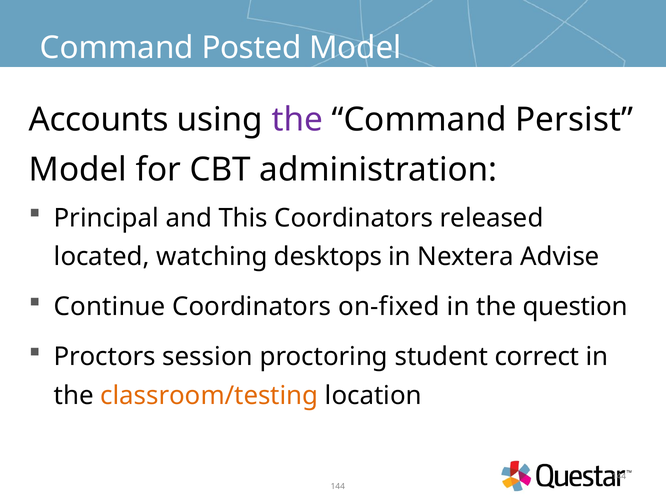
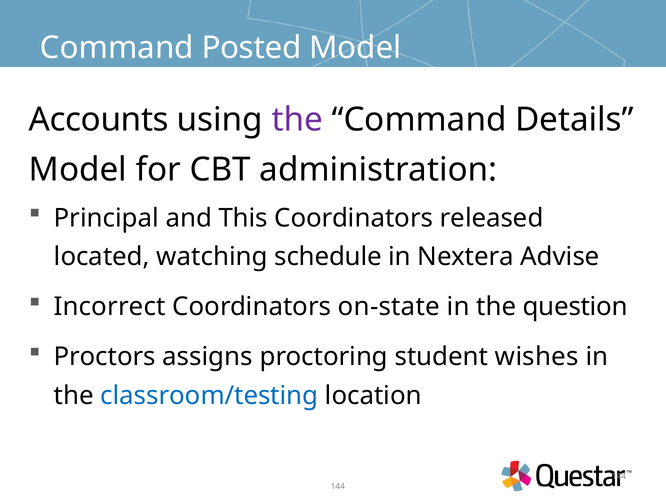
Persist: Persist -> Details
desktops: desktops -> schedule
Continue: Continue -> Incorrect
on-fixed: on-fixed -> on-state
session: session -> assigns
correct: correct -> wishes
classroom/testing colour: orange -> blue
